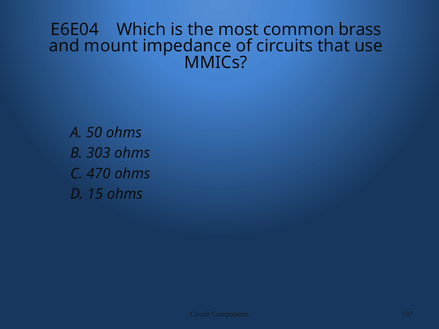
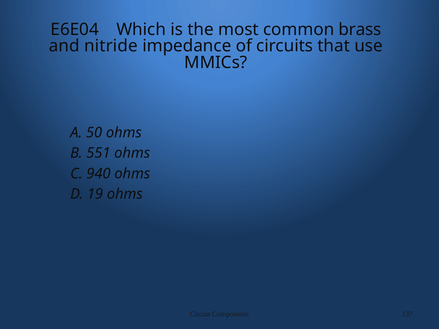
mount: mount -> nitride
303: 303 -> 551
470: 470 -> 940
15: 15 -> 19
